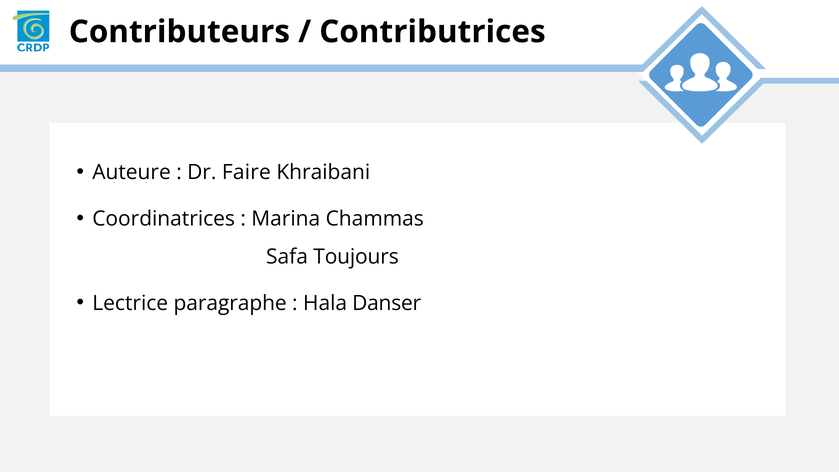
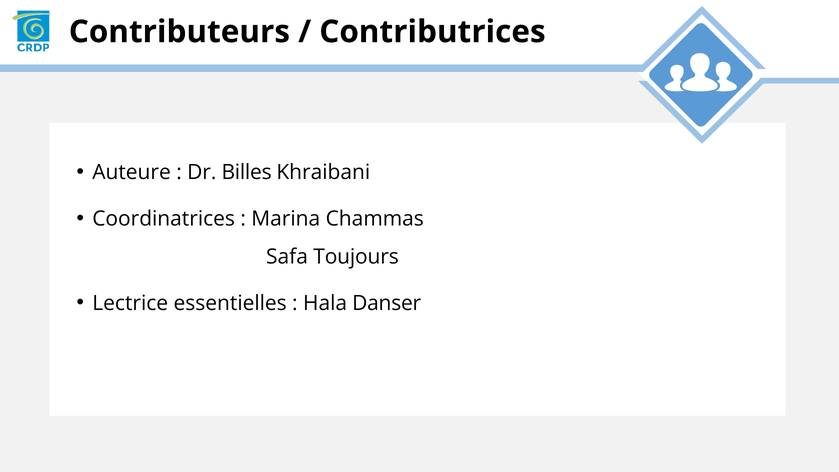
Faire: Faire -> Billes
paragraphe: paragraphe -> essentielles
